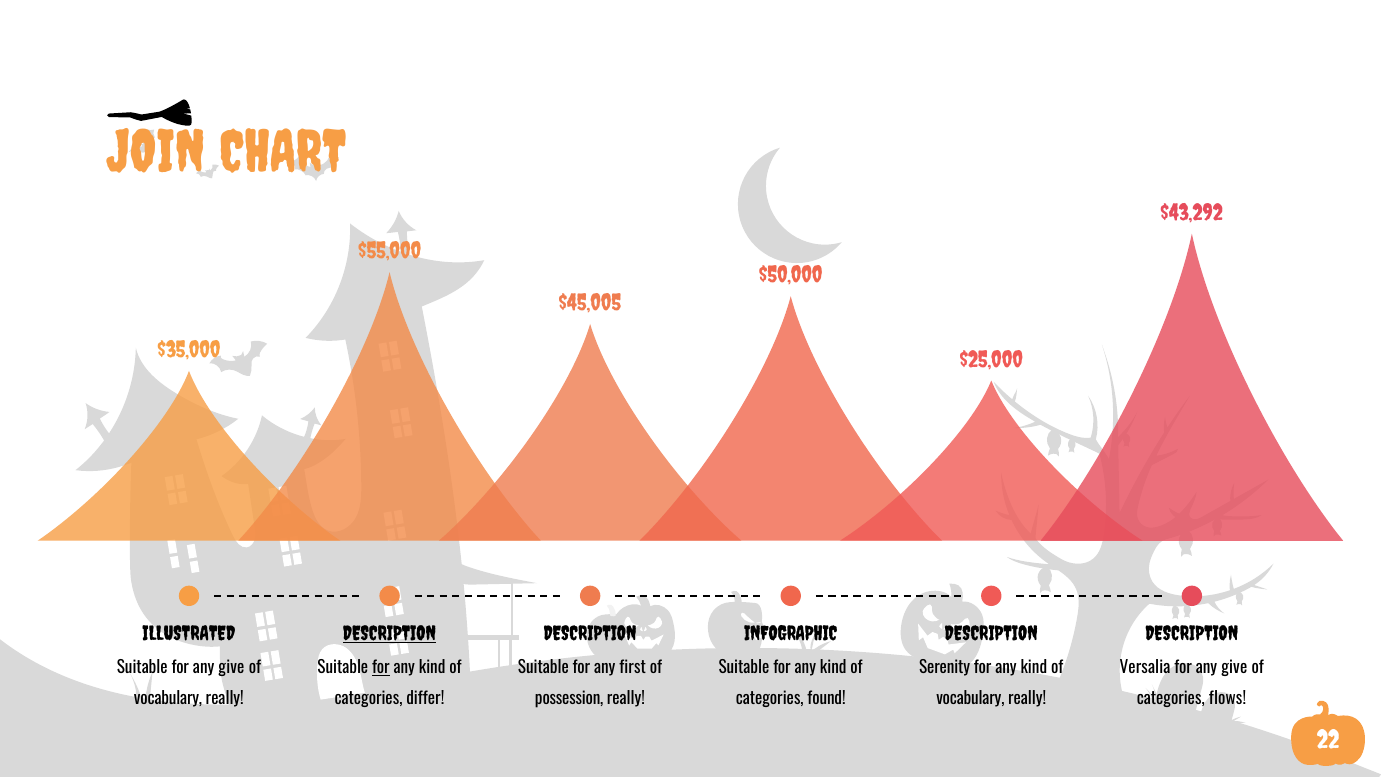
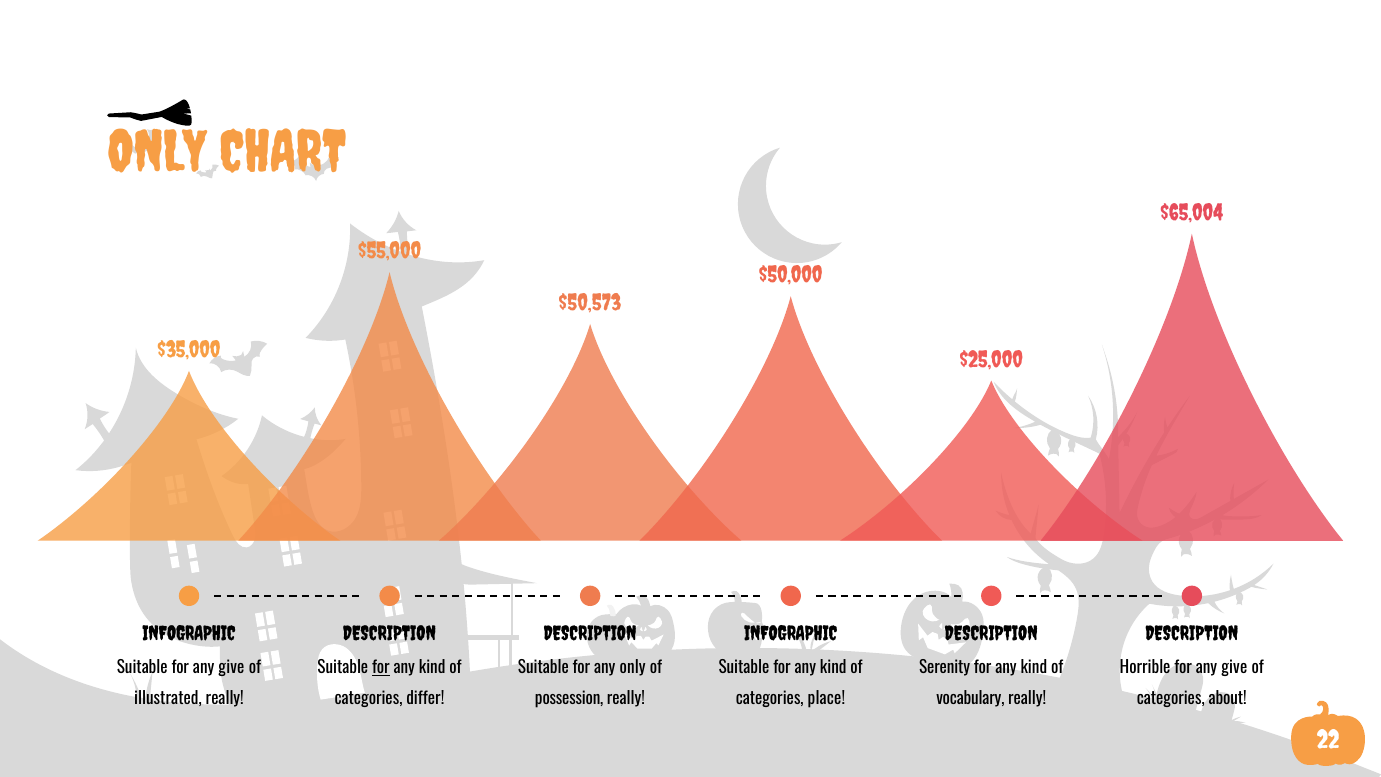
JOIN at (156, 152): JOIN -> ONLY
$43,292: $43,292 -> $65,004
$45,005: $45,005 -> $50,573
ILLUSTRATED at (189, 634): ILLUSTRATED -> INFOGRAPHIC
DESCRIPTION at (389, 634) underline: present -> none
any first: first -> only
Versalia: Versalia -> Horrible
vocabulary at (168, 699): vocabulary -> illustrated
found: found -> place
flows: flows -> about
